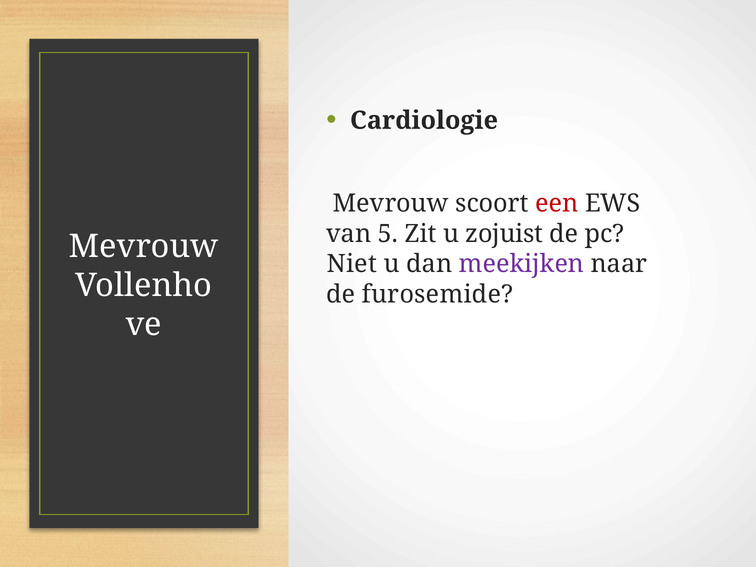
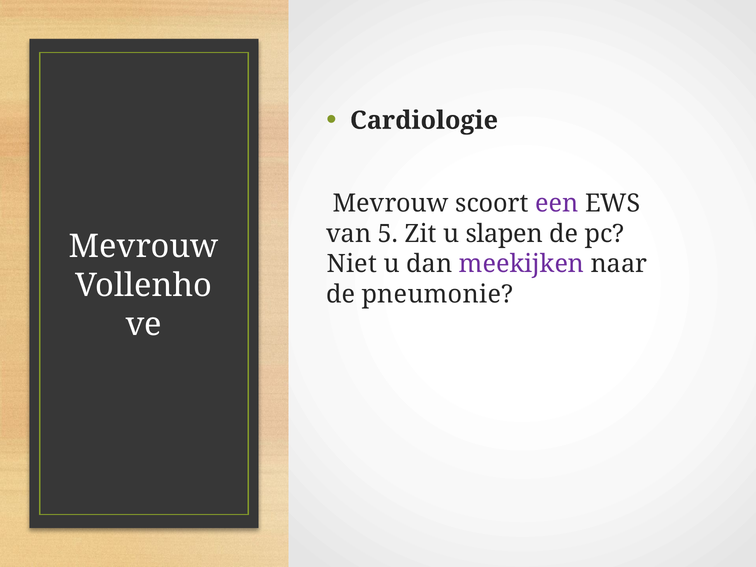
een colour: red -> purple
zojuist: zojuist -> slapen
furosemide: furosemide -> pneumonie
